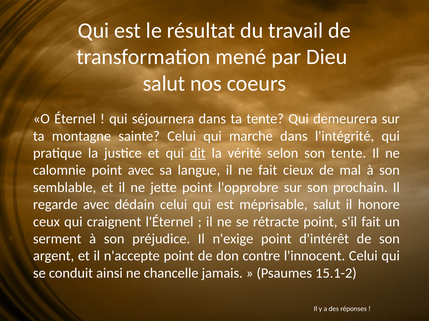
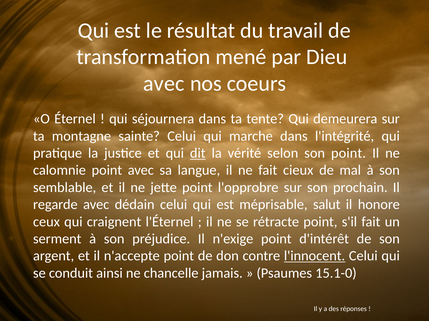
salut at (164, 84): salut -> avec
son tente: tente -> point
l'innocent underline: none -> present
15.1-2: 15.1-2 -> 15.1-0
